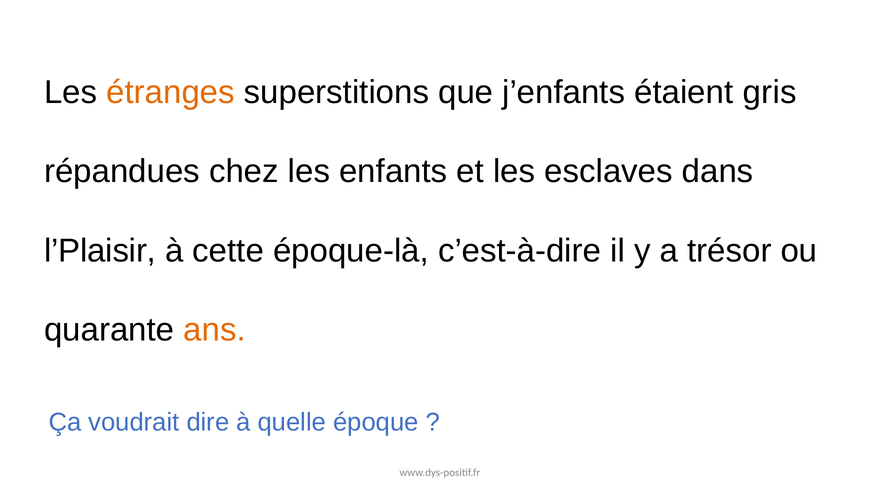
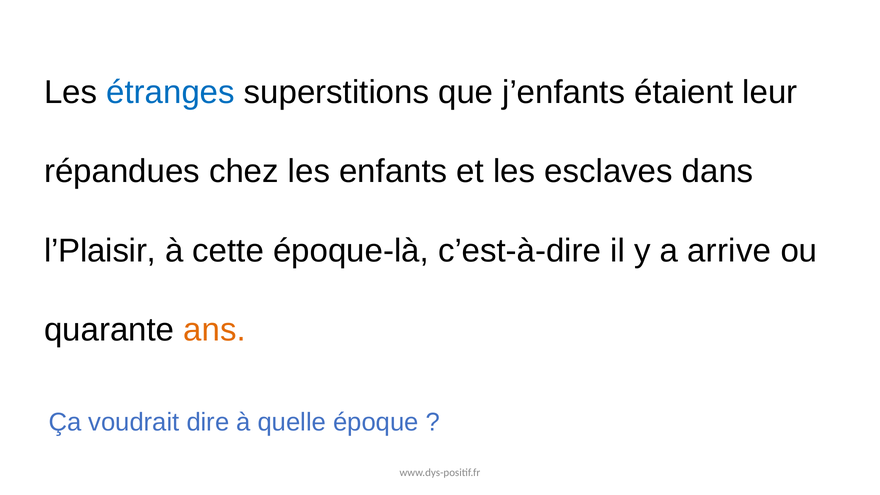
étranges colour: orange -> blue
gris: gris -> leur
trésor: trésor -> arrive
